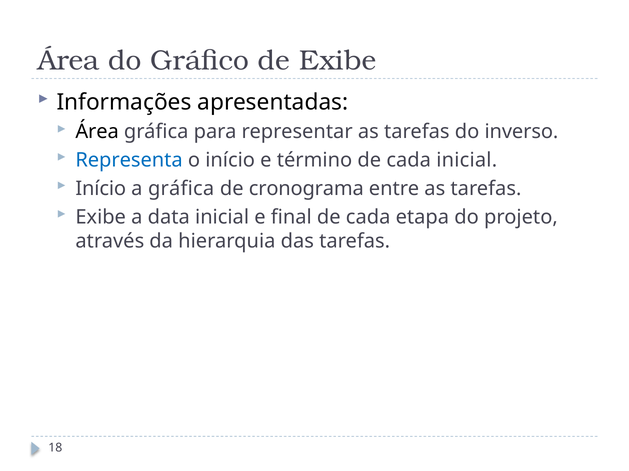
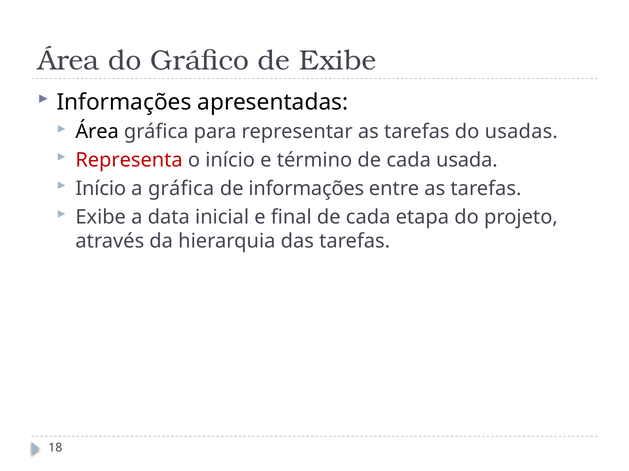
inverso: inverso -> usadas
Representa colour: blue -> red
cada inicial: inicial -> usada
de cronograma: cronograma -> informações
